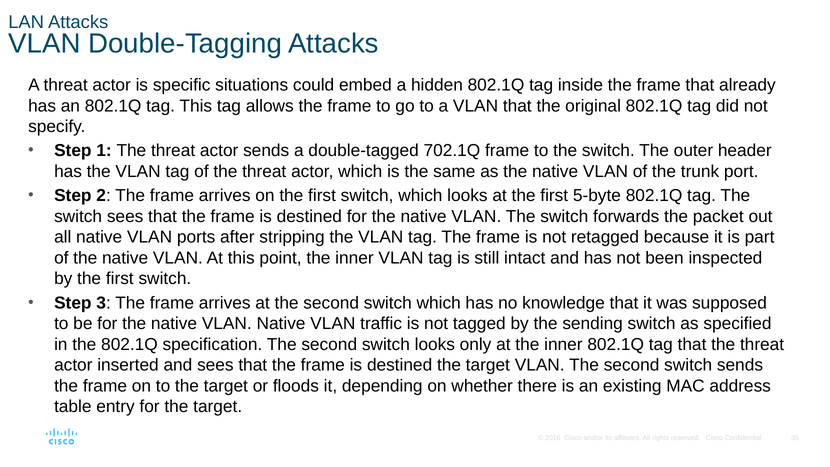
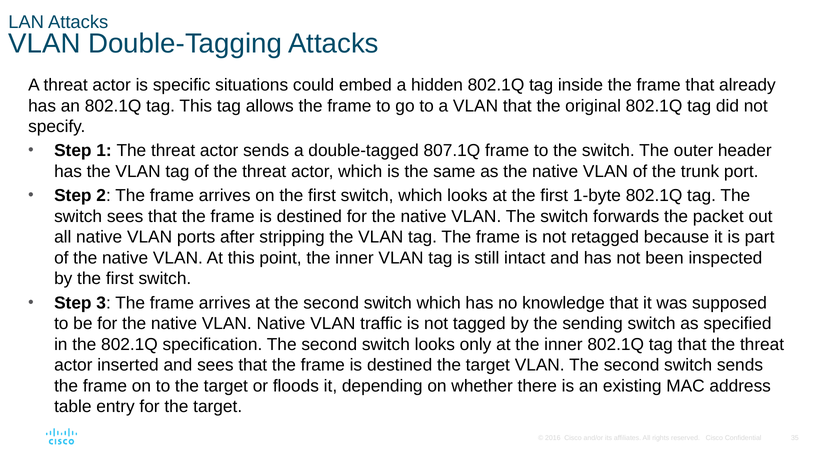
702.1Q: 702.1Q -> 807.1Q
5-byte: 5-byte -> 1-byte
